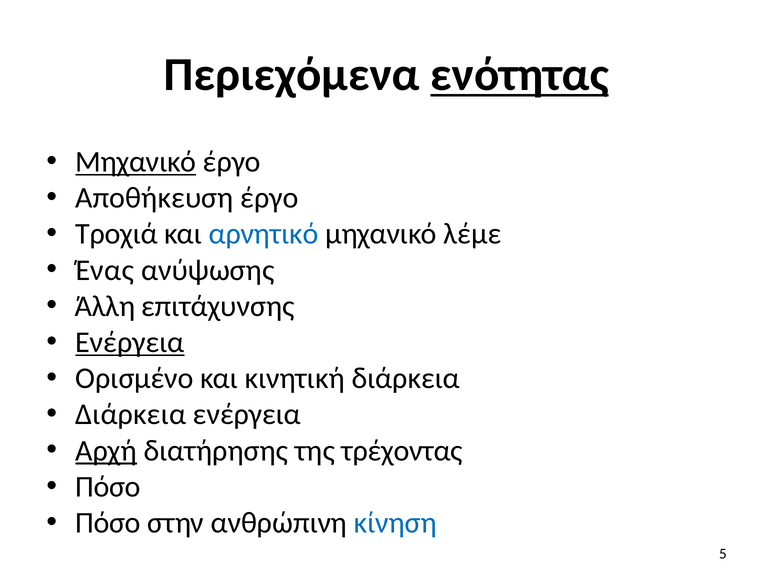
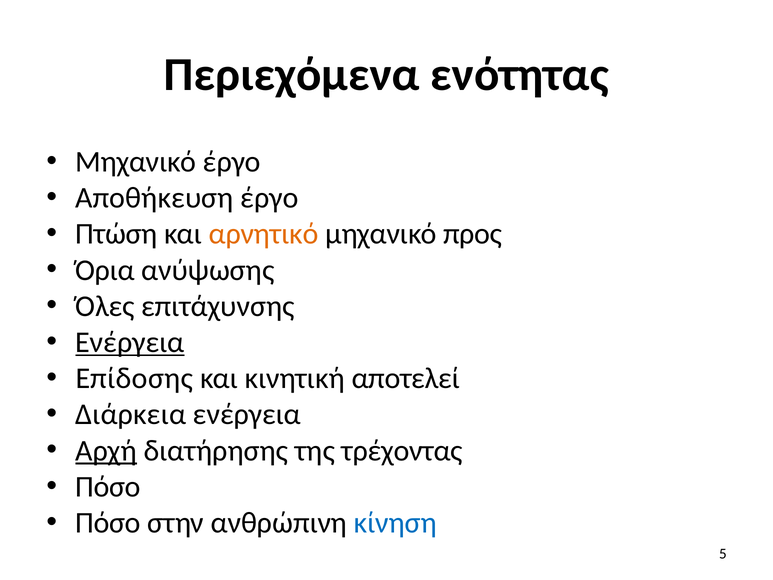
ενότητας underline: present -> none
Μηχανικό at (136, 162) underline: present -> none
Τροχιά: Τροχιά -> Πτώση
αρνητικό colour: blue -> orange
λέμε: λέμε -> προς
Ένας: Ένας -> Όρια
Άλλη: Άλλη -> Όλες
Ορισμένο: Ορισμένο -> Επίδοσης
κινητική διάρκεια: διάρκεια -> αποτελεί
